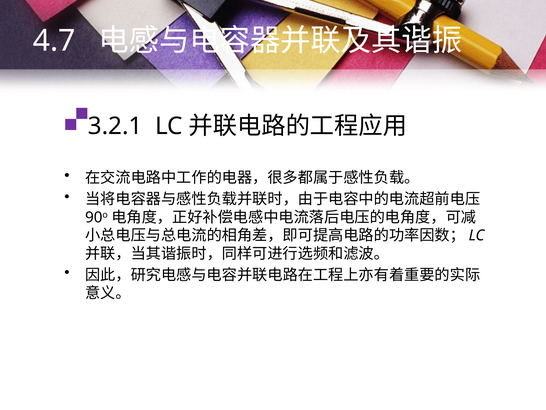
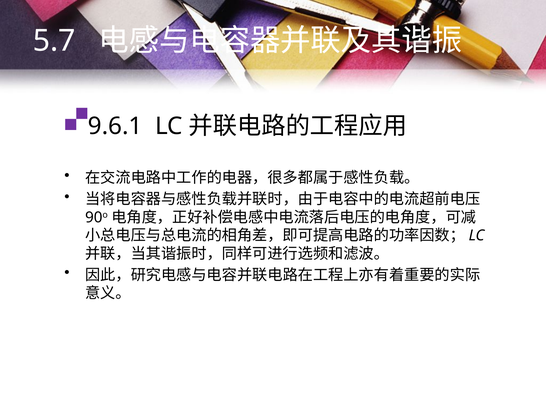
4.7: 4.7 -> 5.7
3.2.1: 3.2.1 -> 9.6.1
